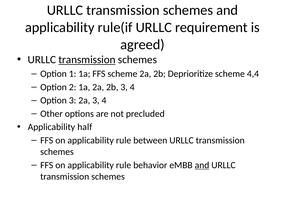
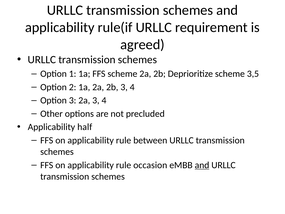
transmission at (87, 60) underline: present -> none
4,4: 4,4 -> 3,5
behavior: behavior -> occasion
